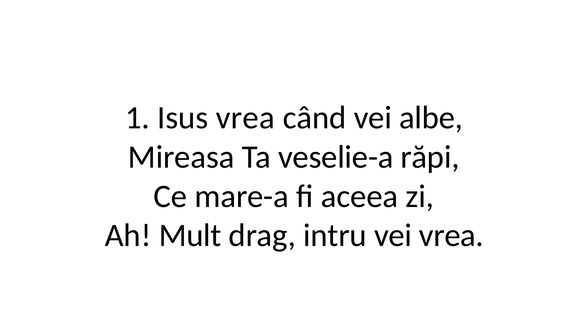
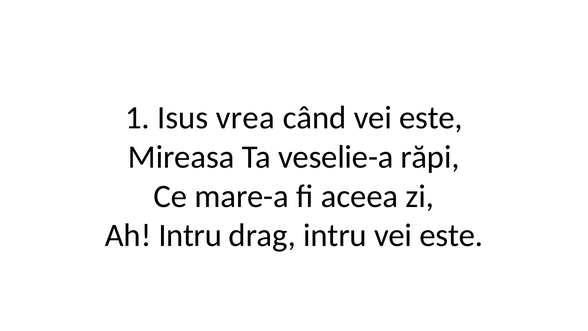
când vei albe: albe -> este
Ah Mult: Mult -> Intru
vrea at (451, 235): vrea -> este
